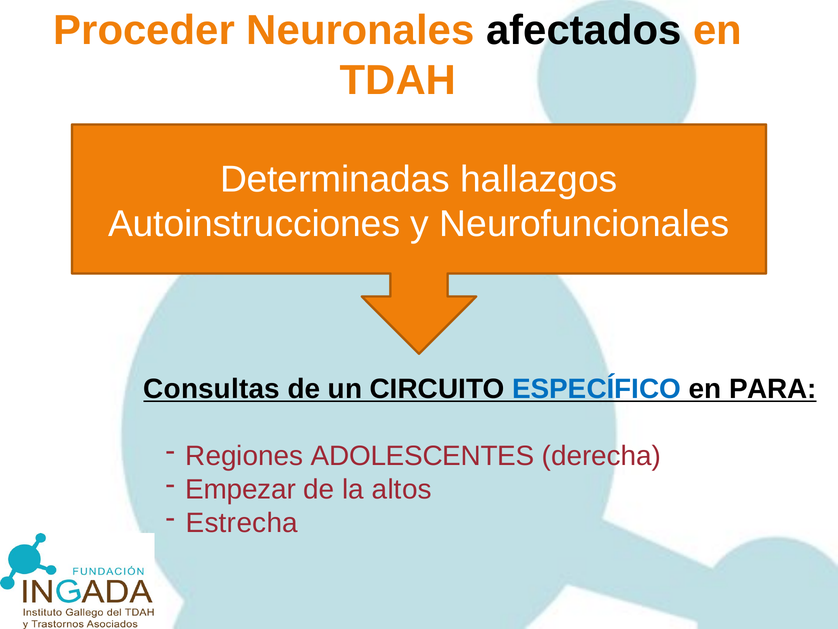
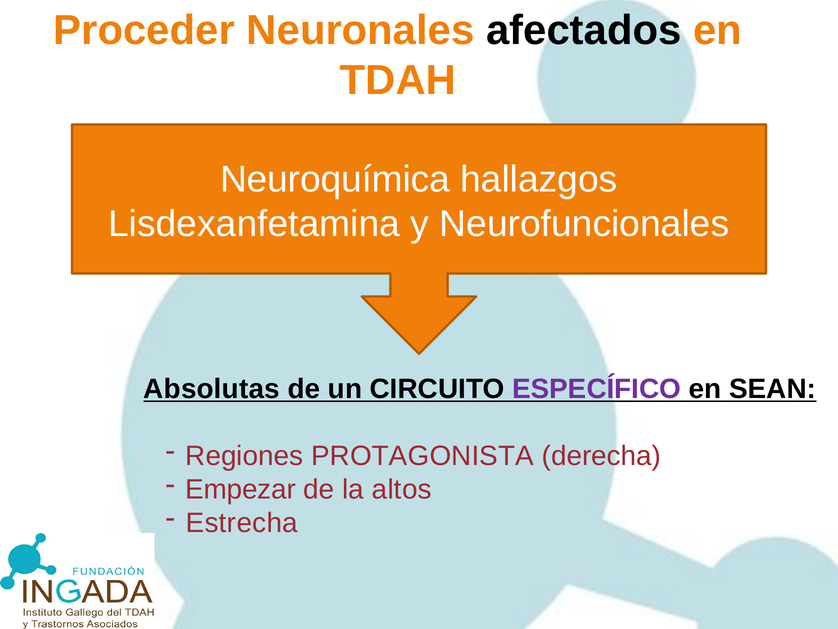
Determinadas: Determinadas -> Neuroquímica
Autoinstrucciones: Autoinstrucciones -> Lisdexanfetamina
Consultas: Consultas -> Absolutas
ESPECÍFICO colour: blue -> purple
PARA: PARA -> SEAN
ADOLESCENTES: ADOLESCENTES -> PROTAGONISTA
